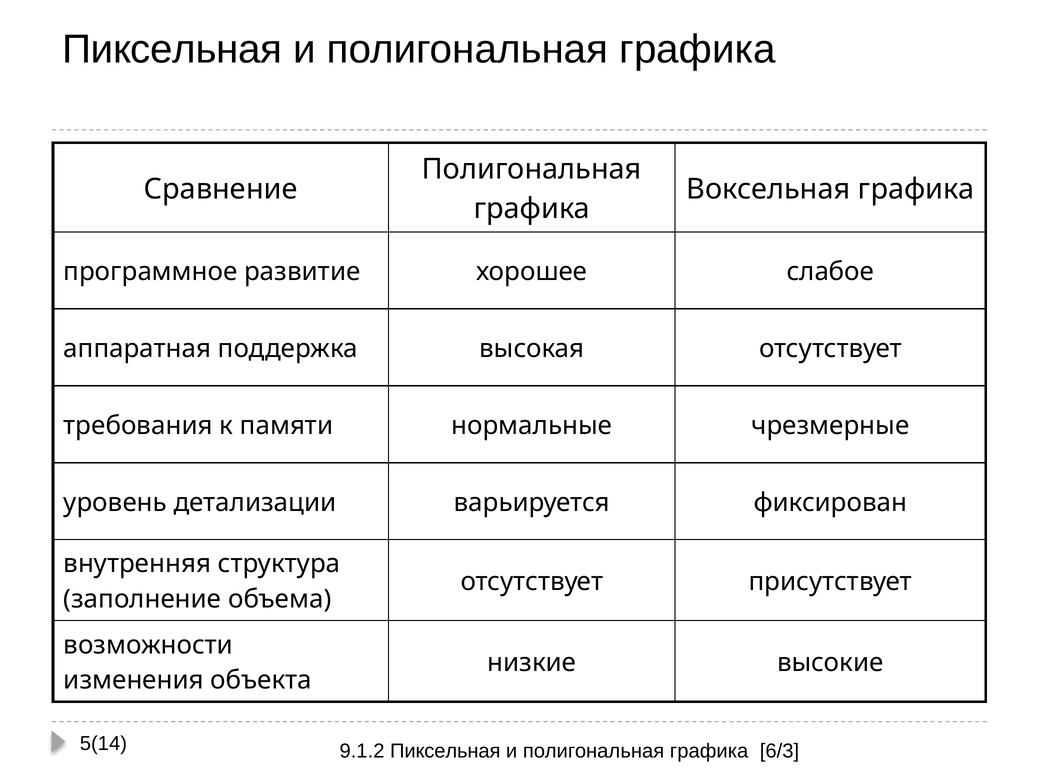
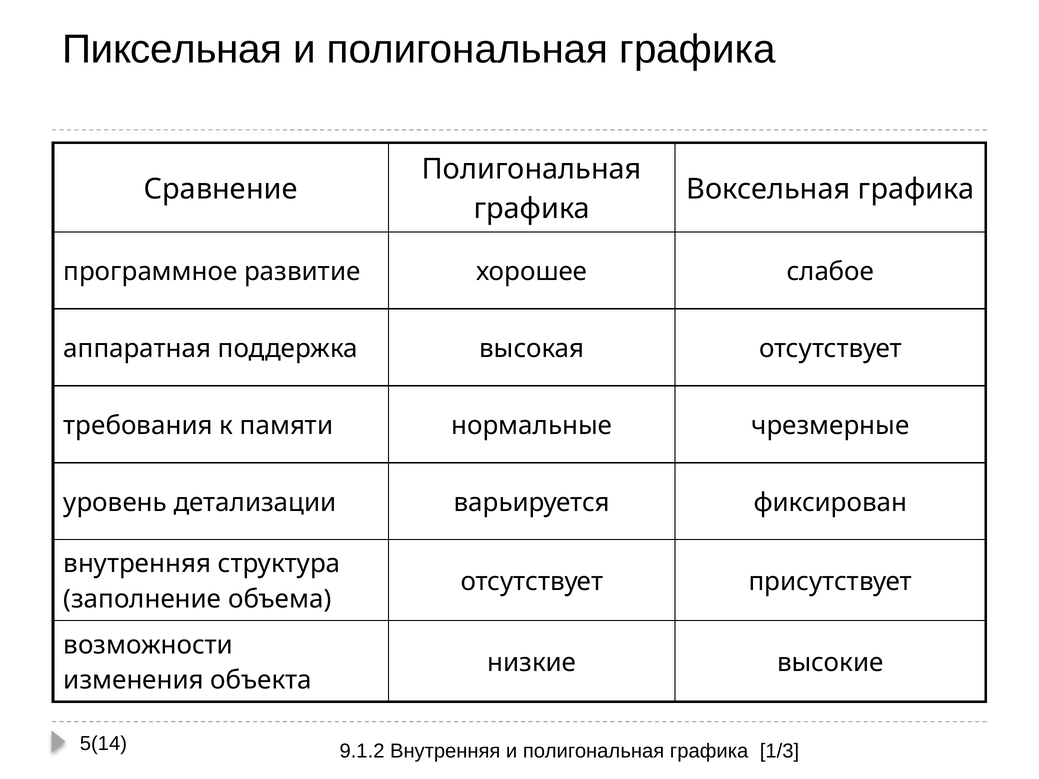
9.1.2 Пиксельная: Пиксельная -> Внутренняя
6/3: 6/3 -> 1/3
